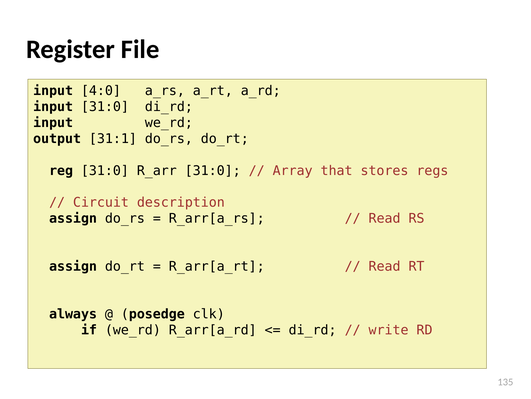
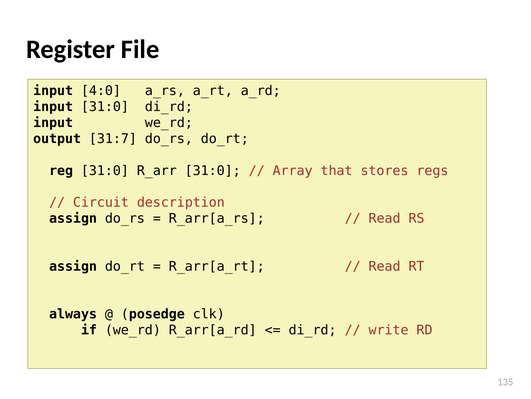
31:1: 31:1 -> 31:7
